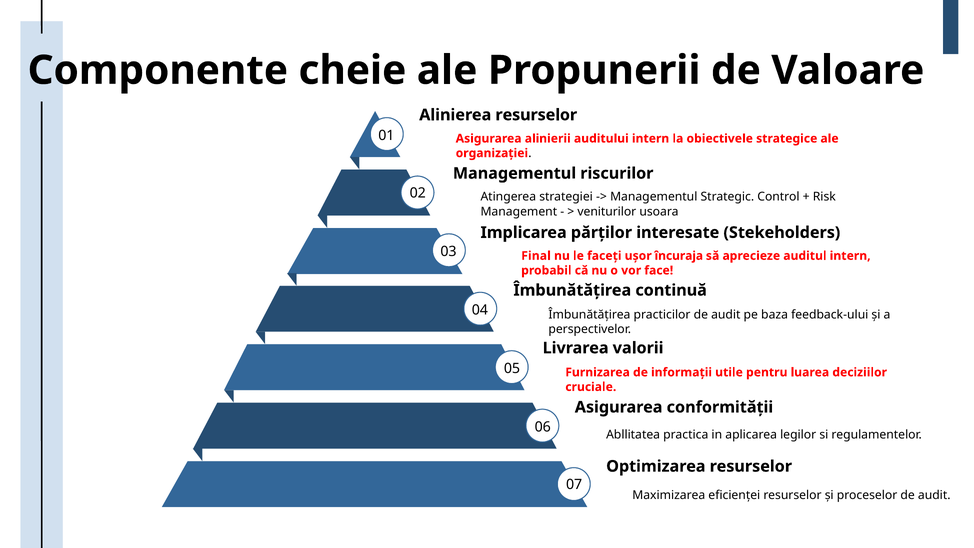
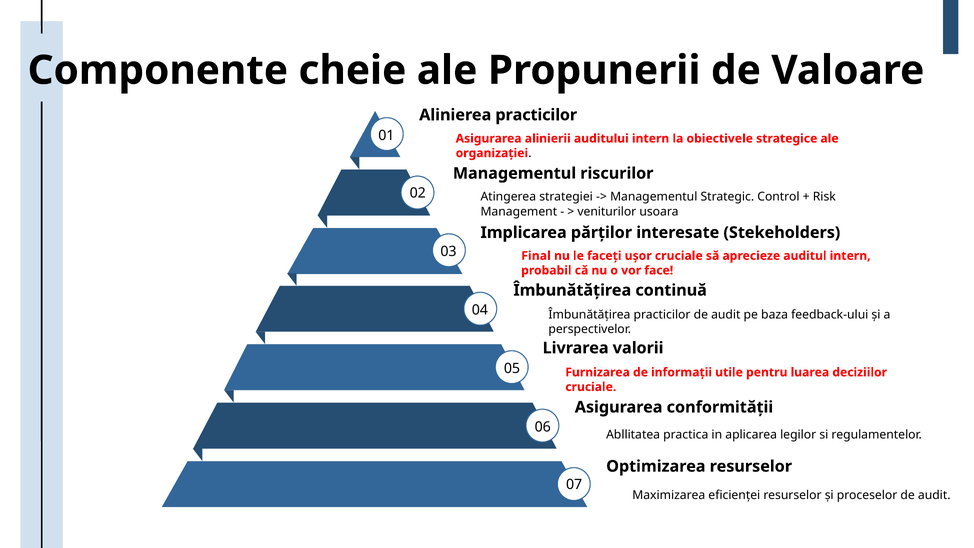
Alinierea resurselor: resurselor -> practicilor
ușor încuraja: încuraja -> cruciale
